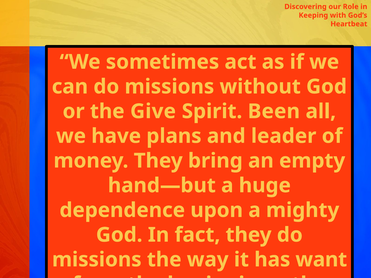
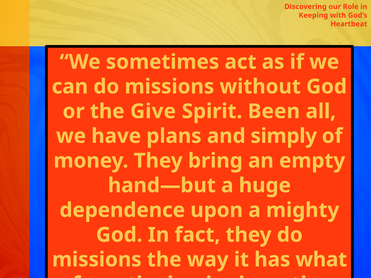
leader: leader -> simply
want: want -> what
